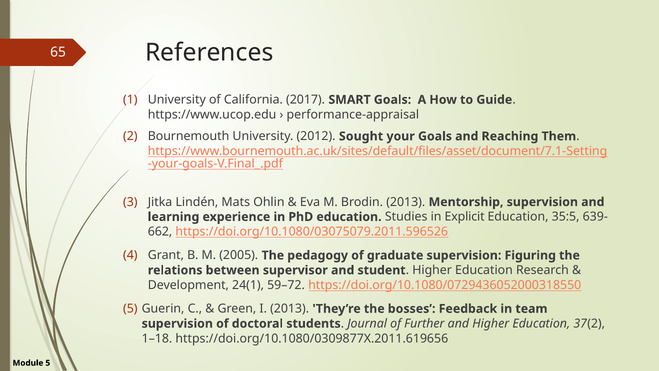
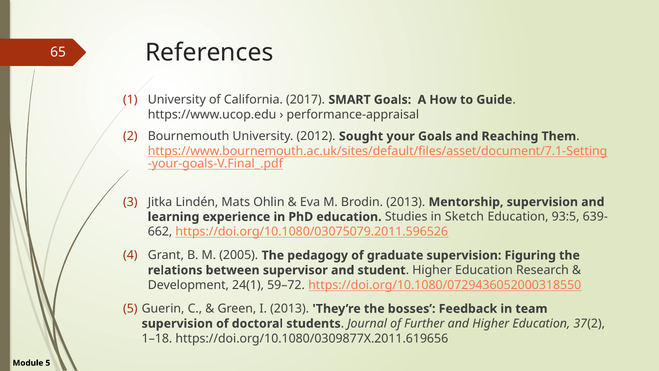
Explicit: Explicit -> Sketch
35:5: 35:5 -> 93:5
